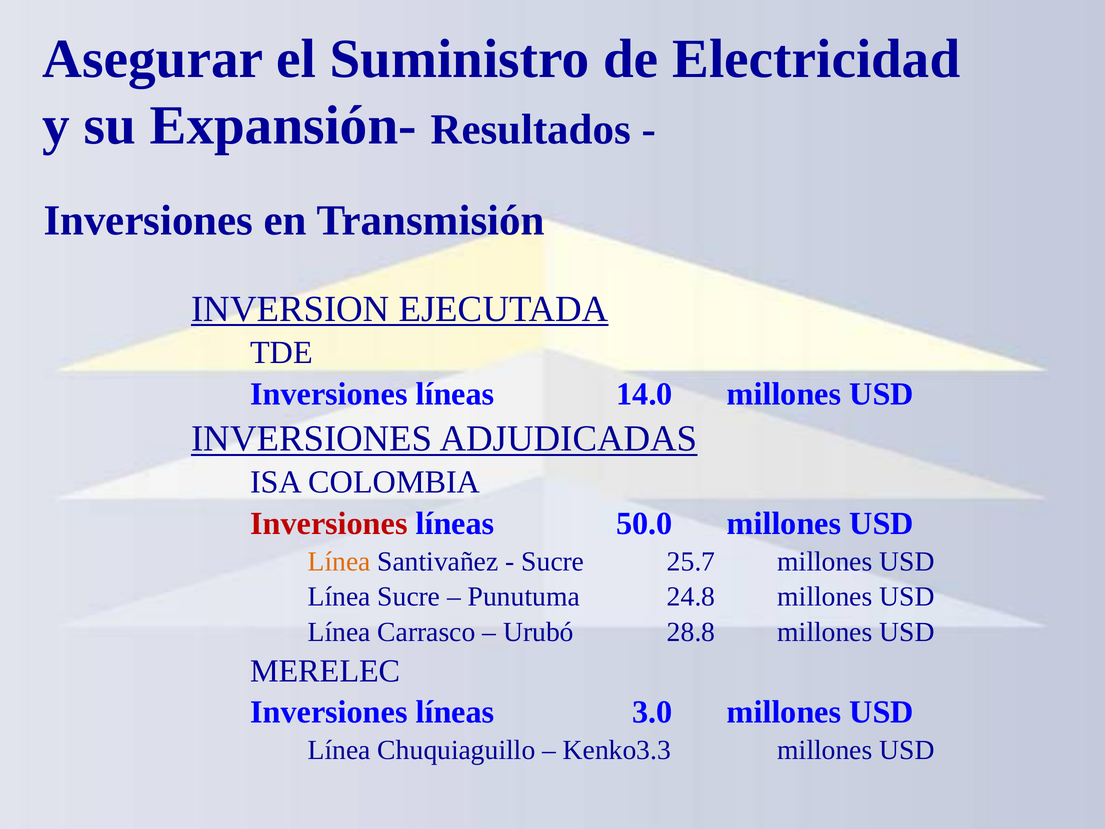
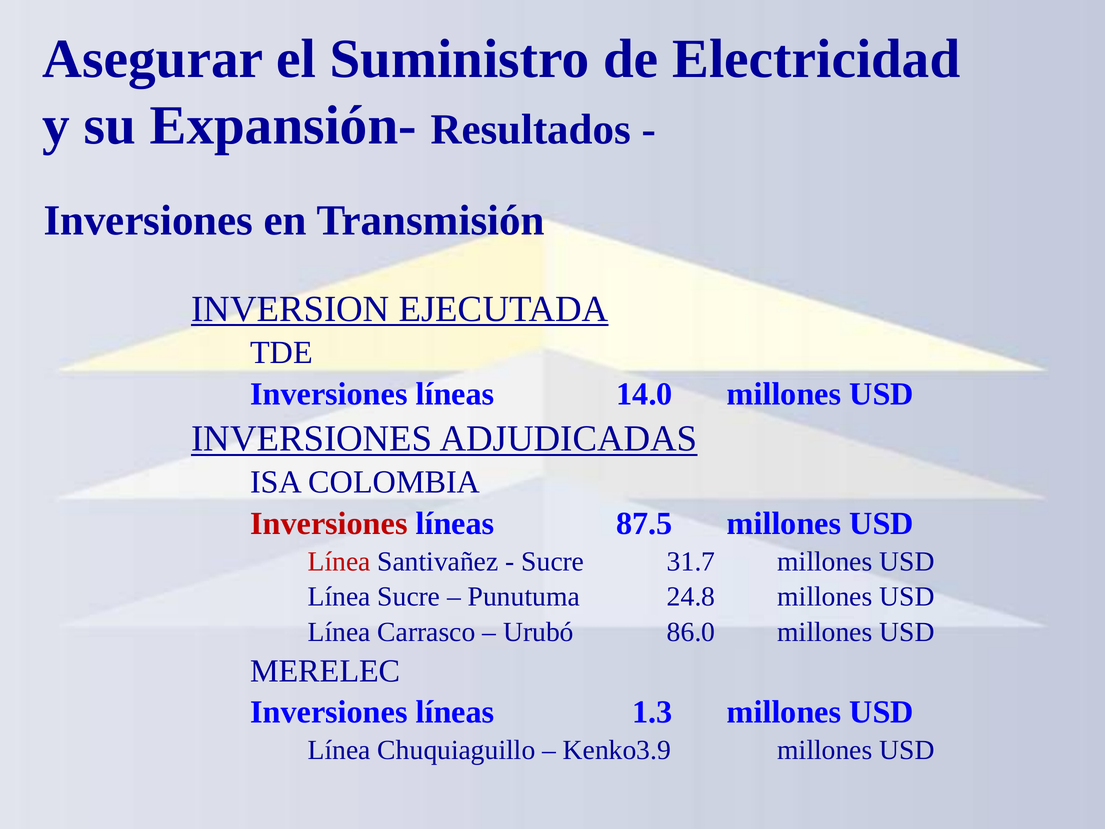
50.0: 50.0 -> 87.5
Línea at (339, 561) colour: orange -> red
25.7: 25.7 -> 31.7
28.8: 28.8 -> 86.0
3.0: 3.0 -> 1.3
Kenko3.3: Kenko3.3 -> Kenko3.9
